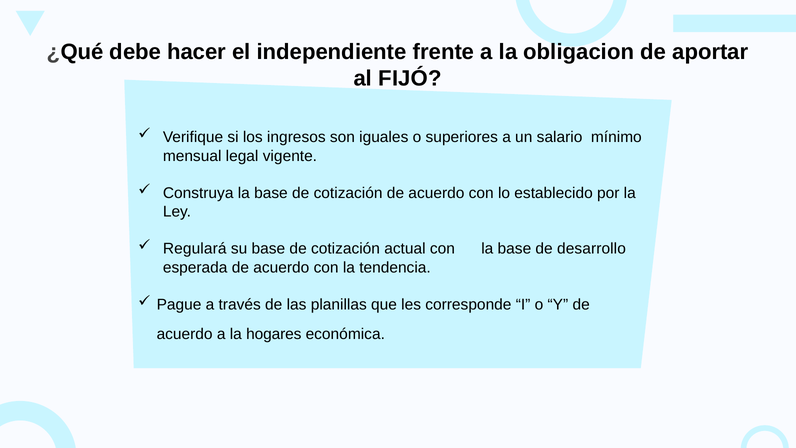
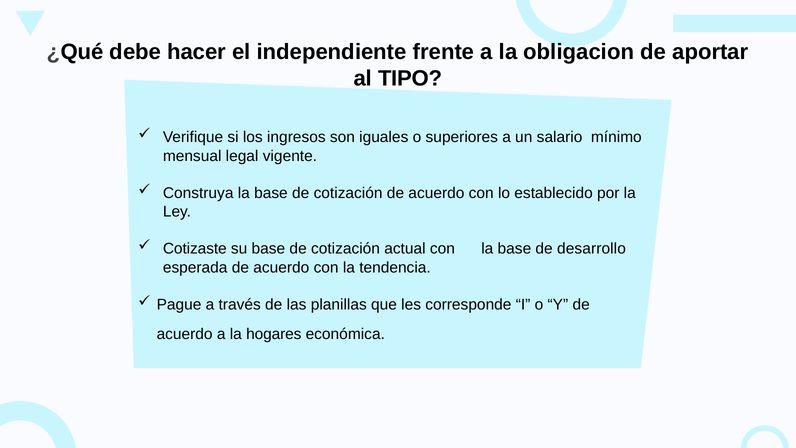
FIJÓ: FIJÓ -> TIPO
Regulará: Regulará -> Cotizaste
